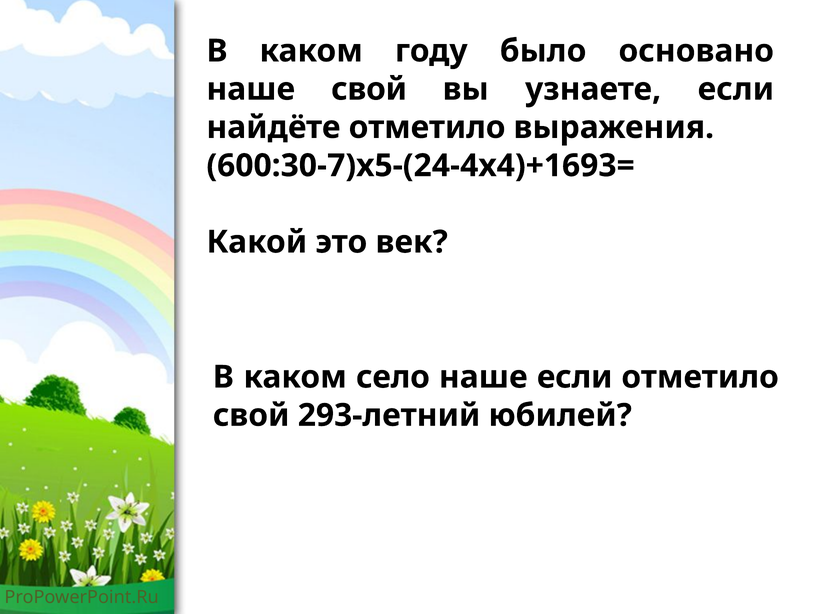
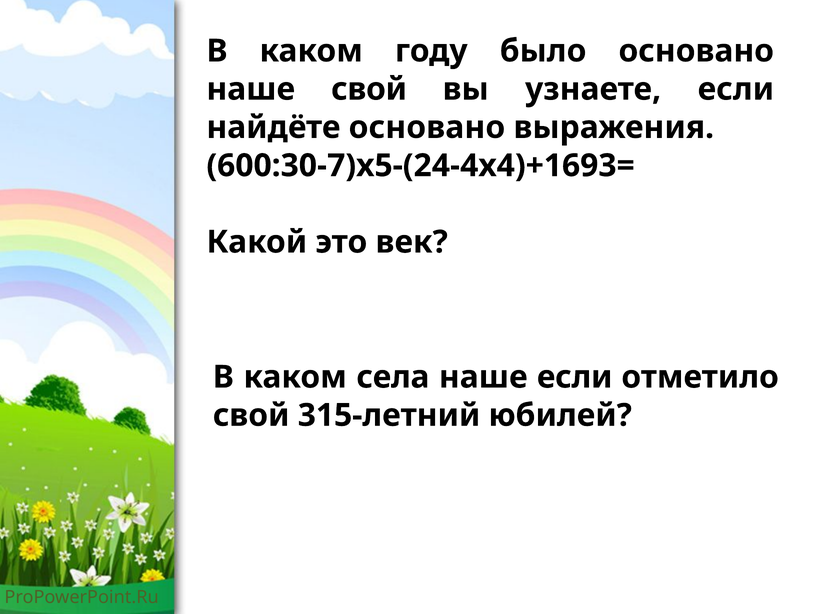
найдёте отметило: отметило -> основано
село: село -> села
293-летний: 293-летний -> 315-летний
